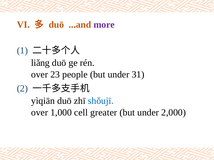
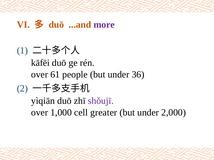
liǎng: liǎng -> kāfēi
23: 23 -> 61
31: 31 -> 36
shǒujī colour: blue -> purple
